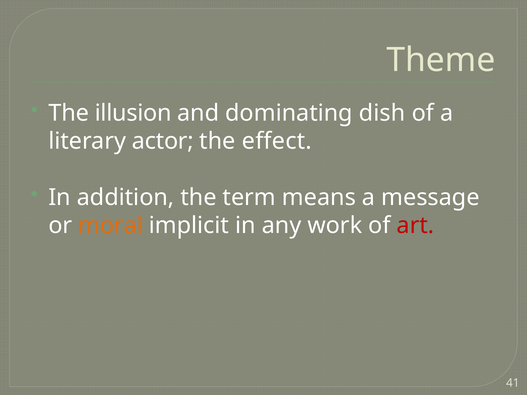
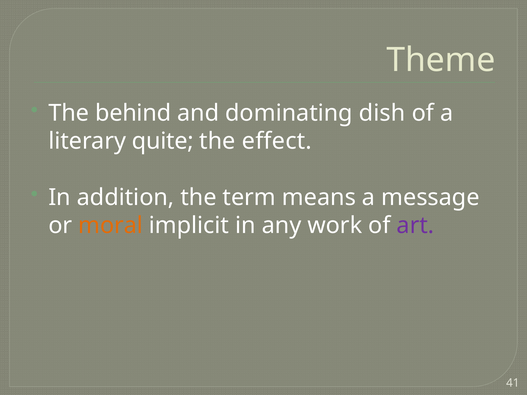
illusion: illusion -> behind
actor: actor -> quite
art colour: red -> purple
